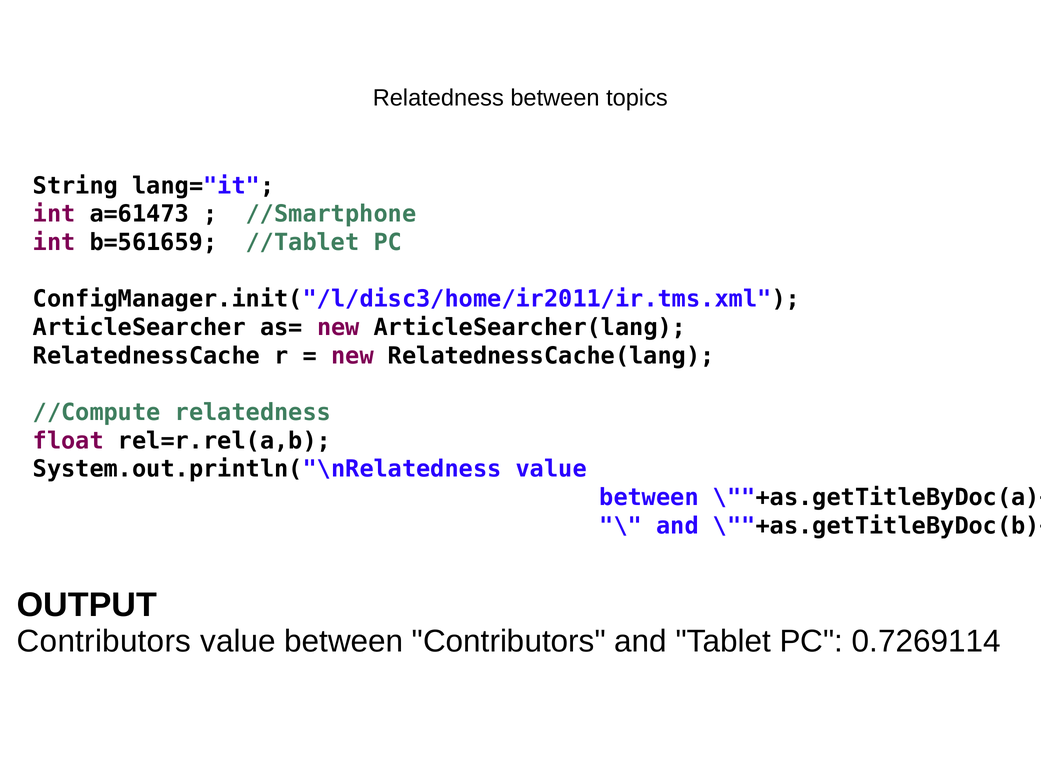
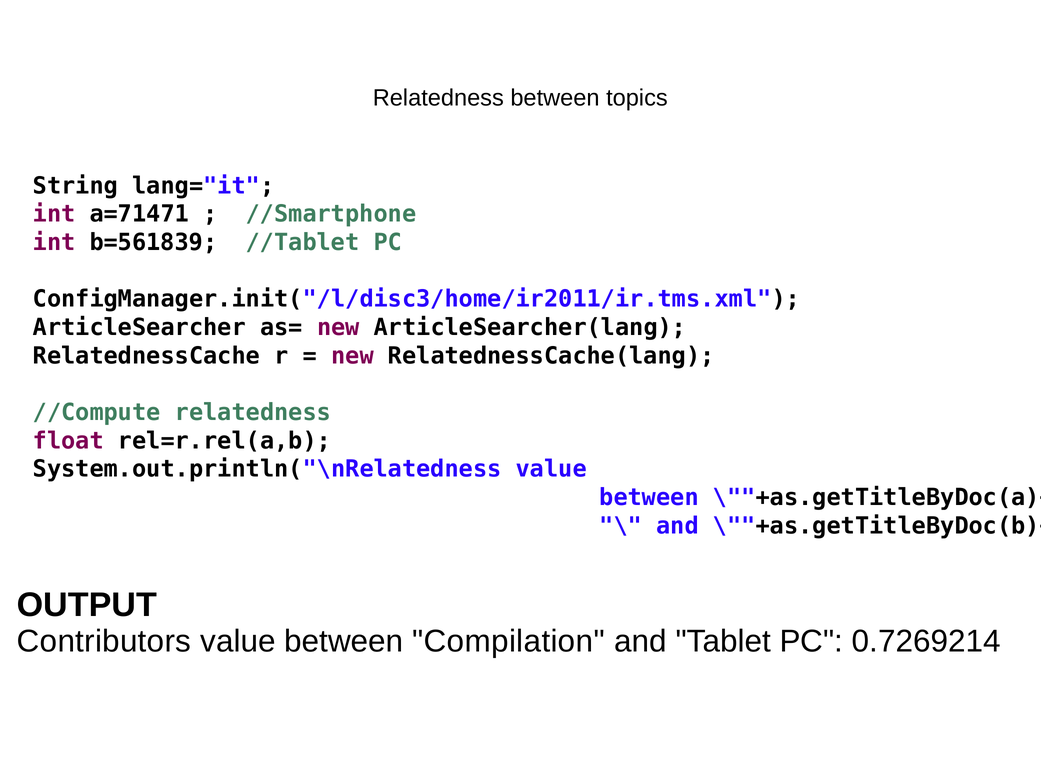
a=61473: a=61473 -> a=71471
b=561659: b=561659 -> b=561839
between Contributors: Contributors -> Compilation
0.7269114: 0.7269114 -> 0.7269214
